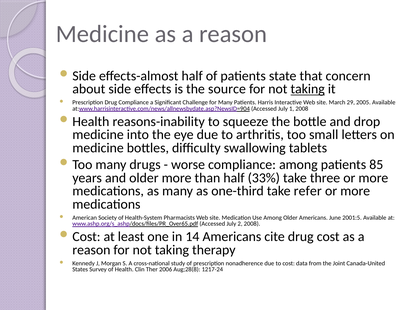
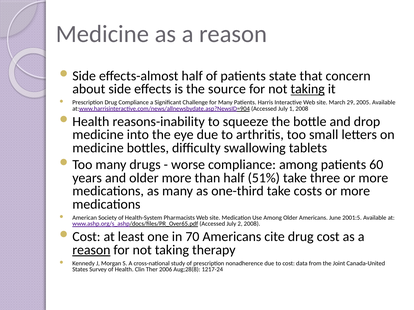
85: 85 -> 60
33%: 33% -> 51%
refer: refer -> costs
14: 14 -> 70
reason at (91, 250) underline: none -> present
